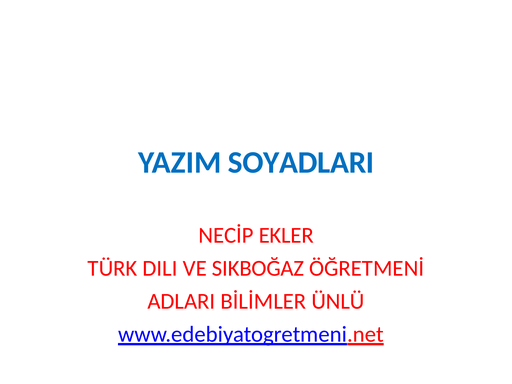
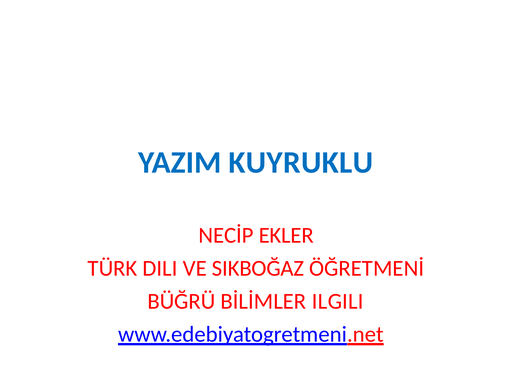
SOYADLARI: SOYADLARI -> KUYRUKLU
ADLARI: ADLARI -> BÜĞRÜ
ÜNLÜ: ÜNLÜ -> ILGILI
